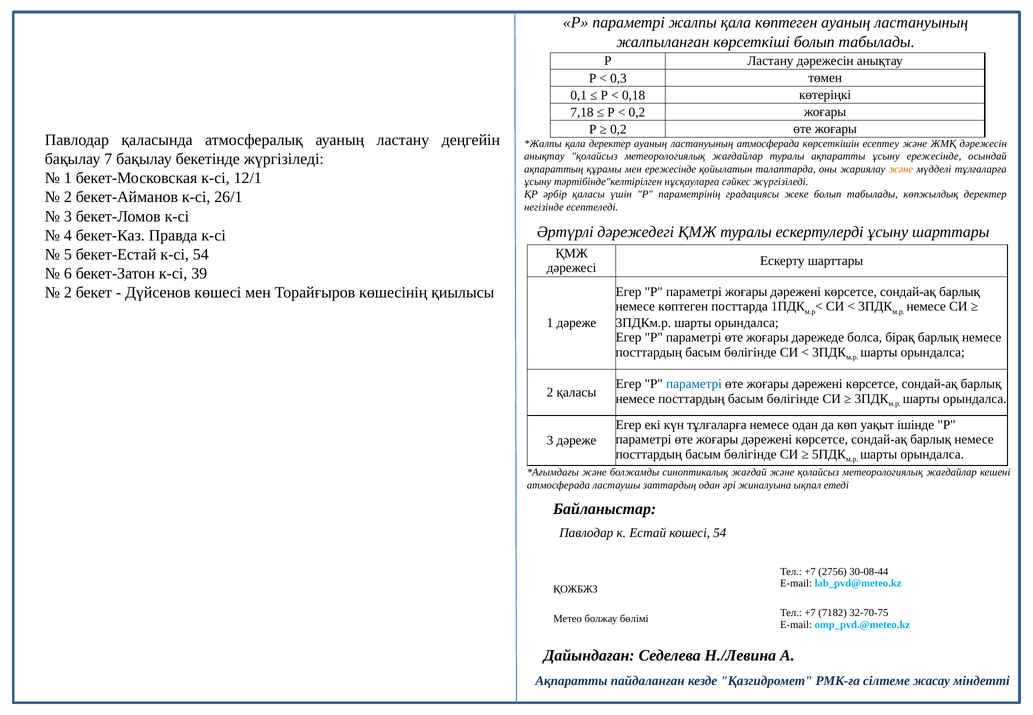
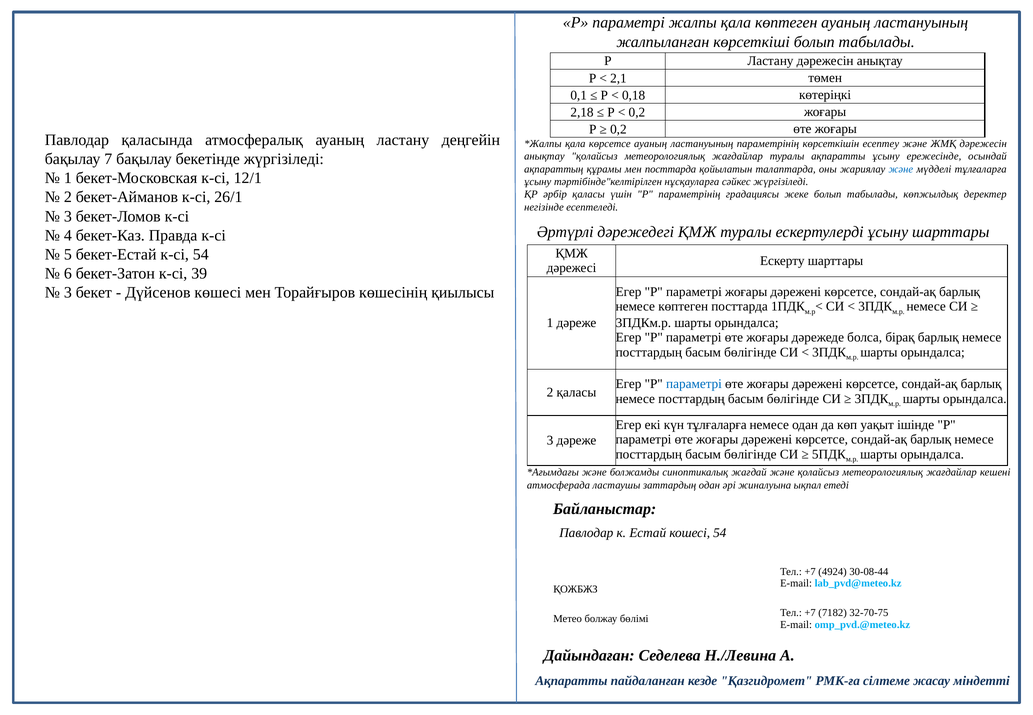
0,3: 0,3 -> 2,1
7,18: 7,18 -> 2,18
қала деректер: деректер -> көрсетсе
ластануының атмосферада: атмосферада -> параметрінің
мен ережесінде: ережесінде -> посттарда
және at (901, 169) colour: orange -> blue
2 at (68, 293): 2 -> 3
2756: 2756 -> 4924
